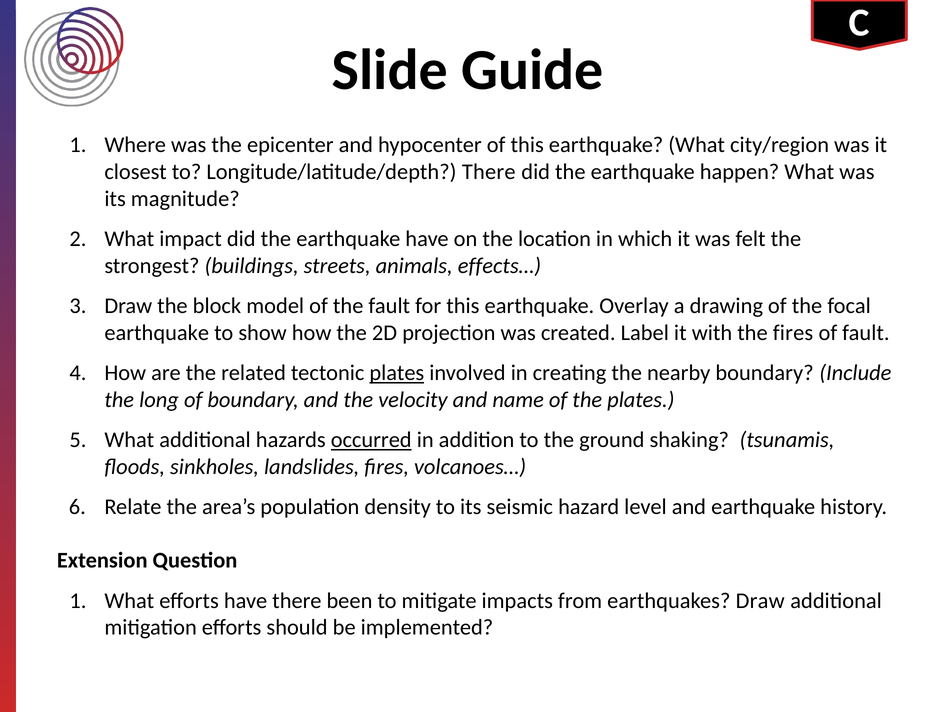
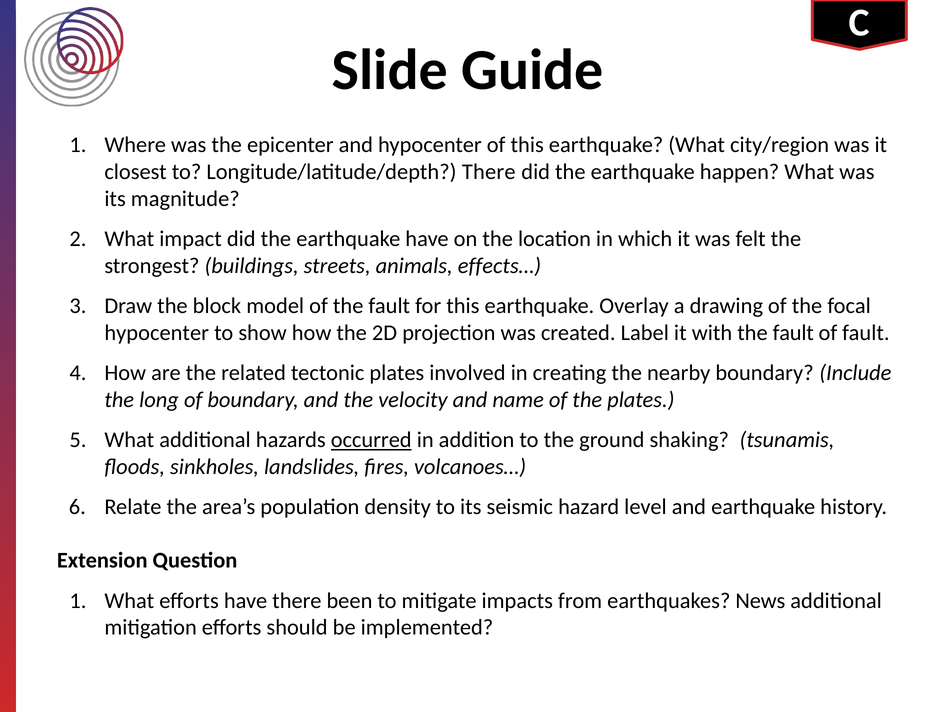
earthquake at (157, 333): earthquake -> hypocenter
with the fires: fires -> fault
plates at (397, 373) underline: present -> none
earthquakes Draw: Draw -> News
